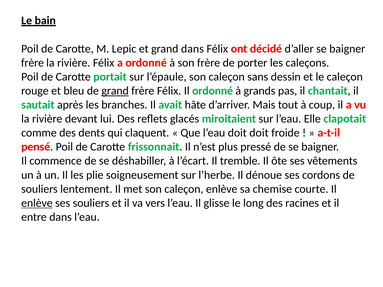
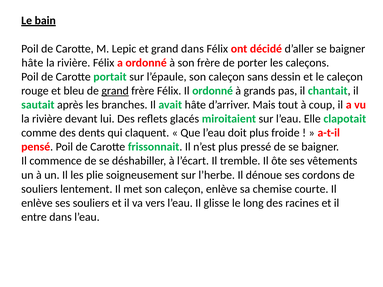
frère at (32, 63): frère -> hâte
doit doit: doit -> plus
enlève at (37, 203) underline: present -> none
